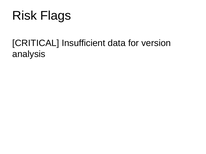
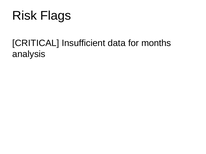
version: version -> months
